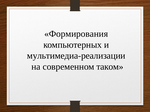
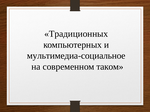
Формирования: Формирования -> Традиционных
мультимедиа-реализации: мультимедиа-реализации -> мультимедиа-социальное
